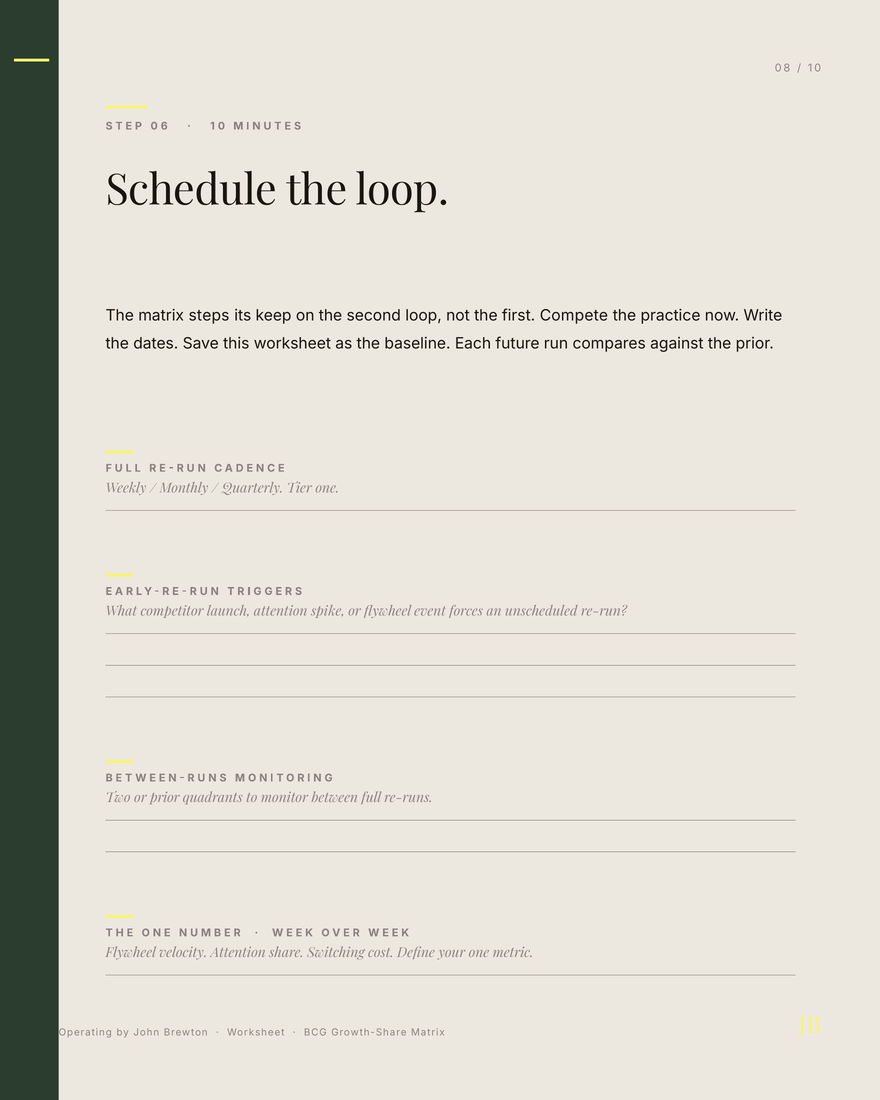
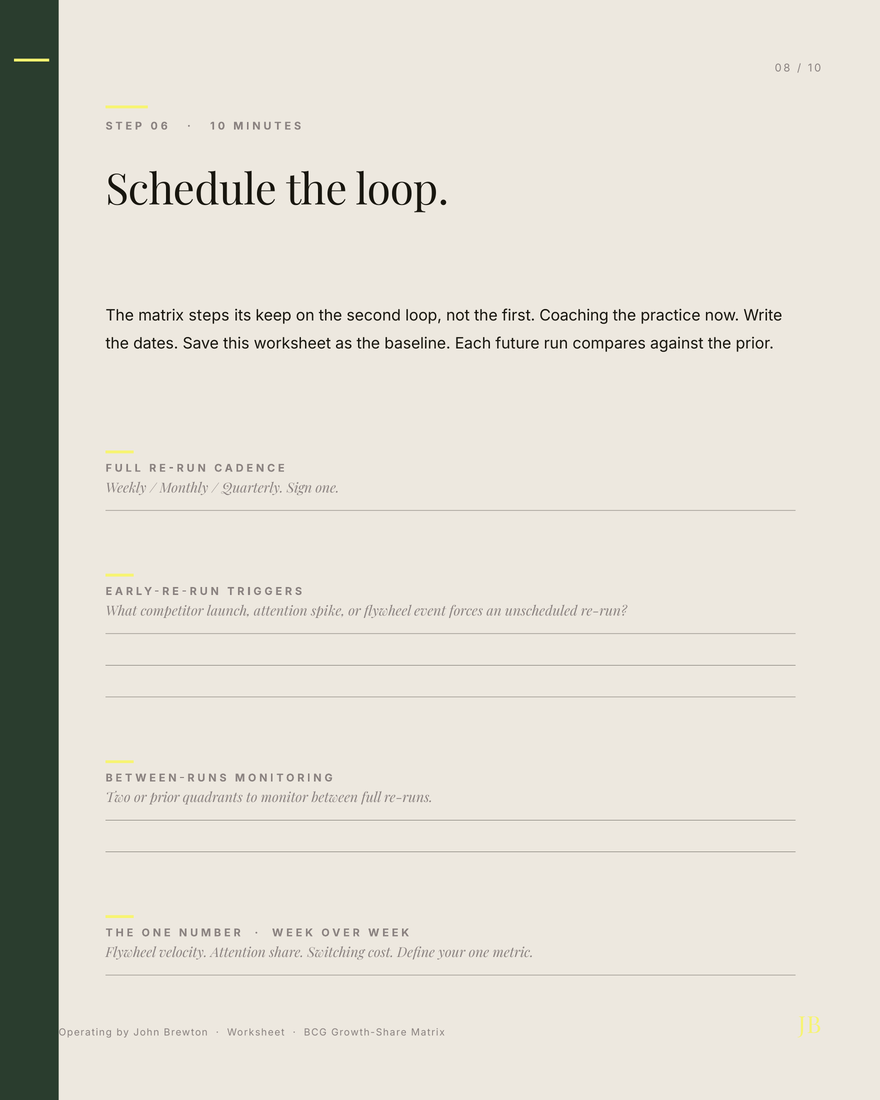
Compete: Compete -> Coaching
Tier: Tier -> Sign
